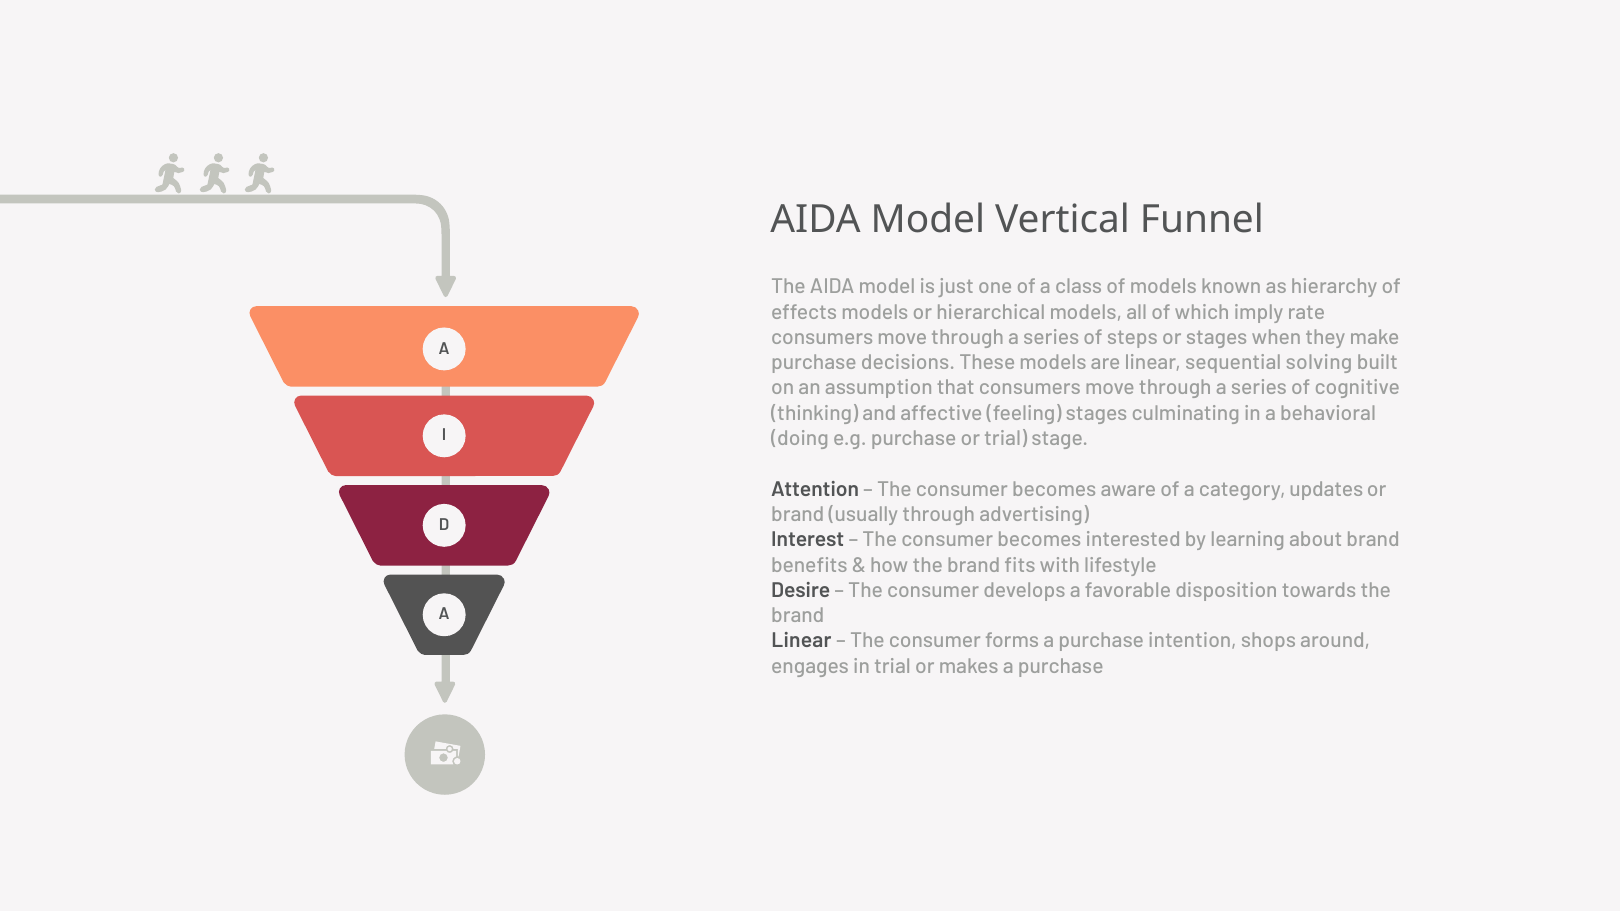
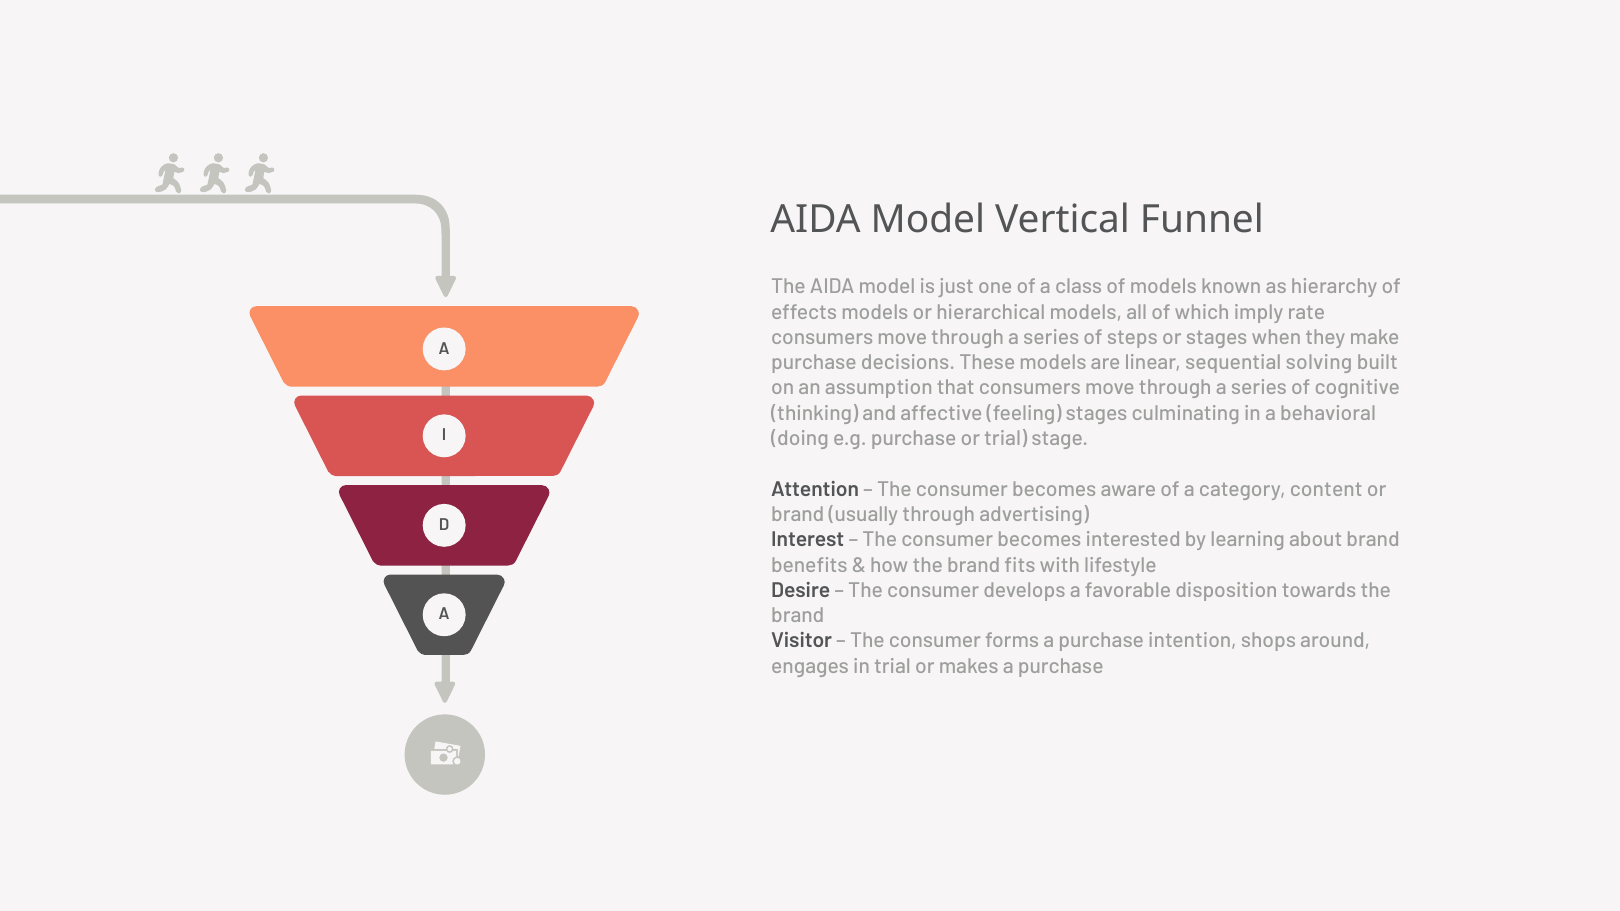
updates: updates -> content
Linear at (801, 641): Linear -> Visitor
